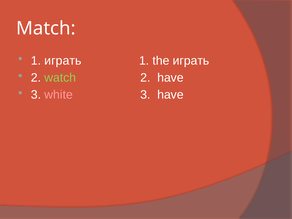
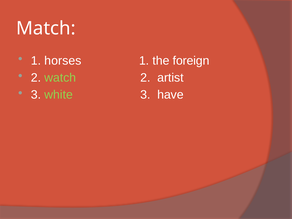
1 играть: играть -> horses
the играть: играть -> foreign
2 have: have -> artist
white colour: pink -> light green
